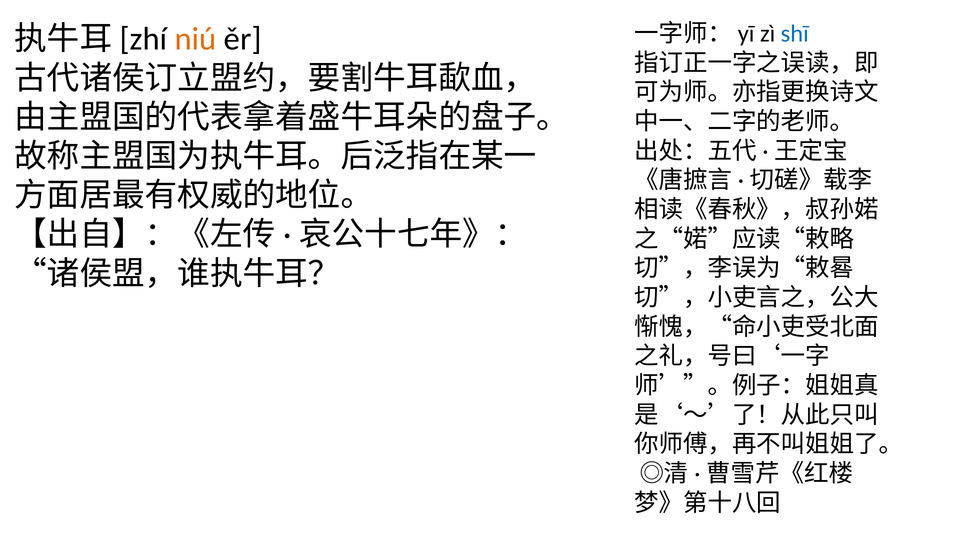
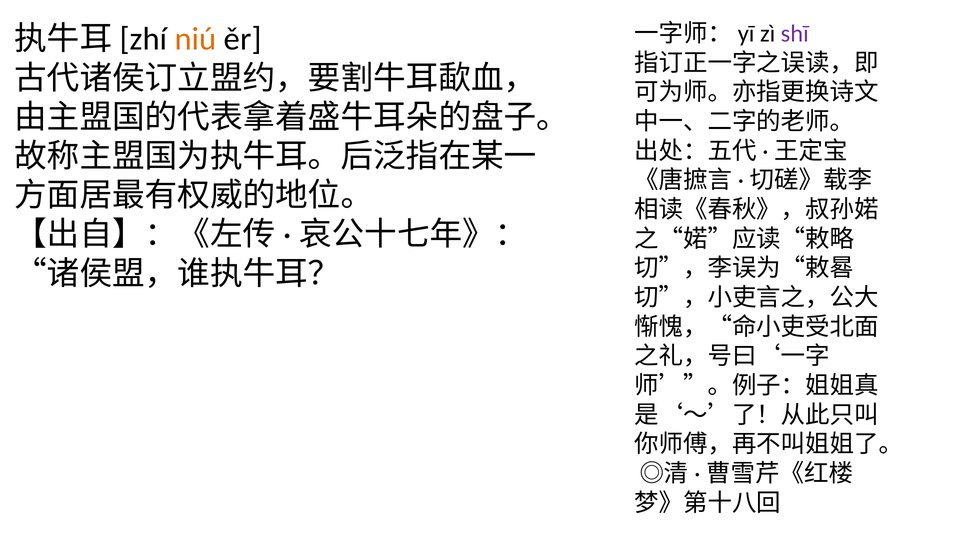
shī colour: blue -> purple
